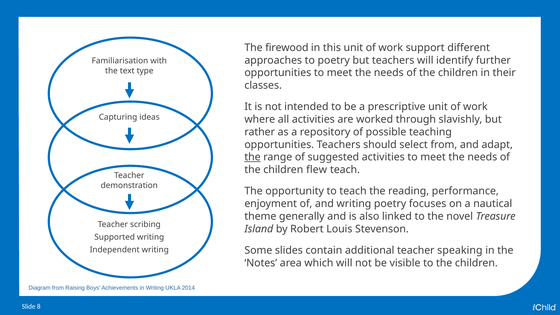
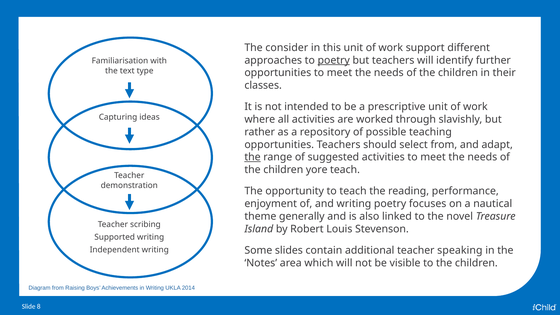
firewood: firewood -> consider
poetry at (334, 60) underline: none -> present
flew: flew -> yore
